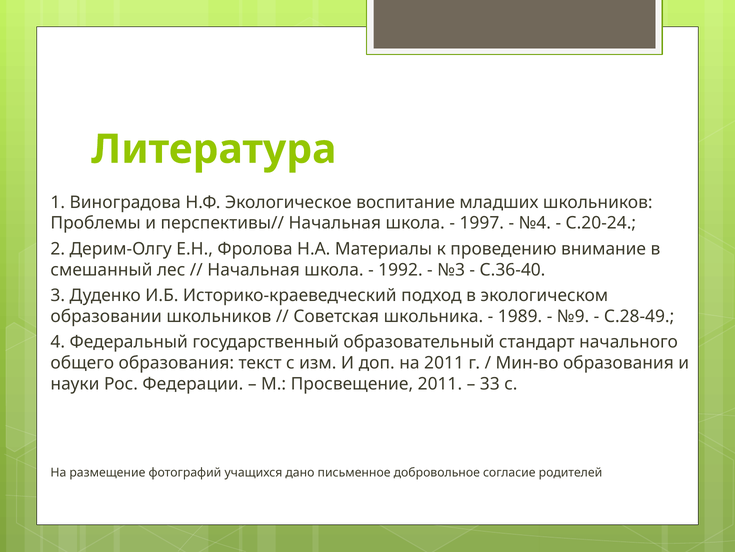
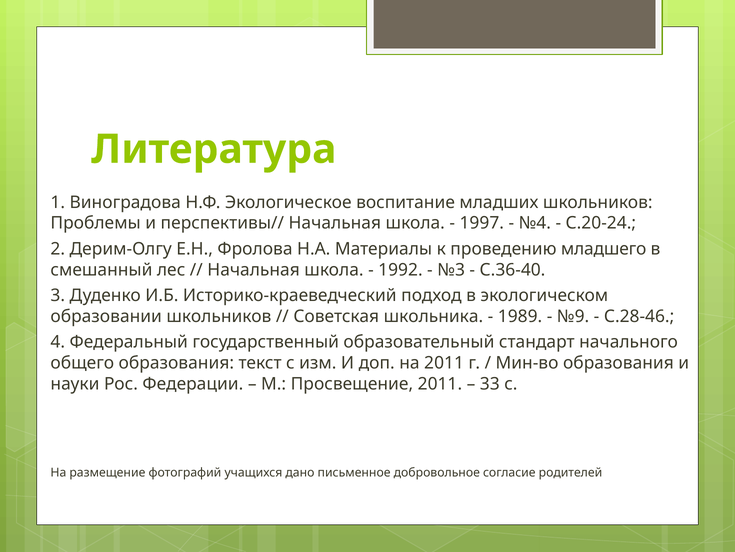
внимание: внимание -> младшего
С.28-49: С.28-49 -> С.28-46
